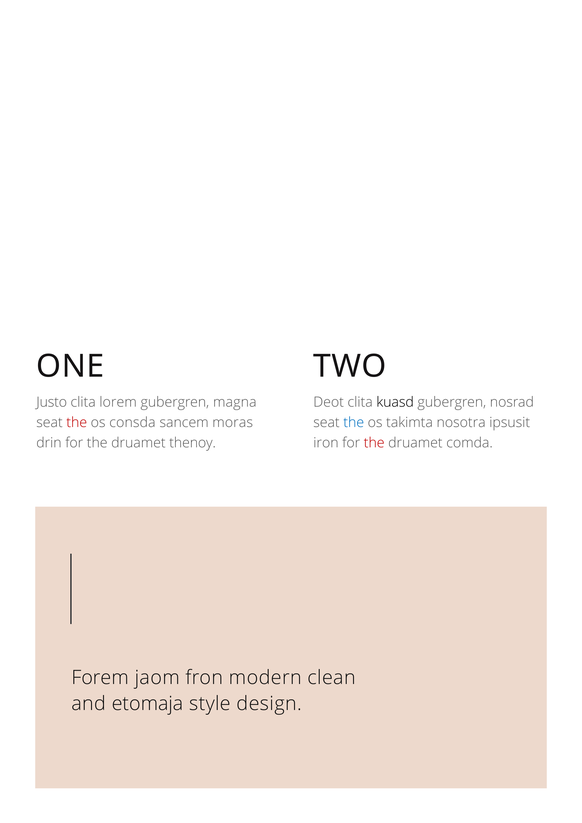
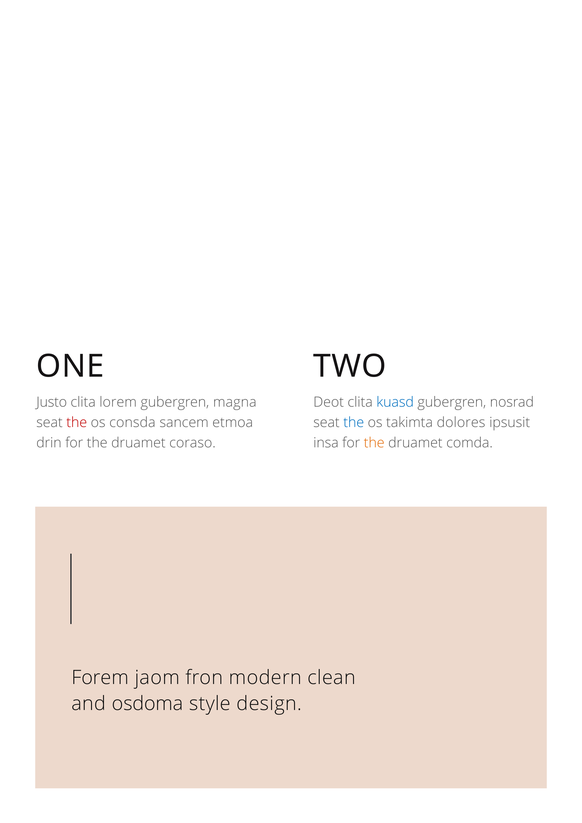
kuasd colour: black -> blue
moras: moras -> etmoa
nosotra: nosotra -> dolores
thenoy: thenoy -> coraso
iron: iron -> insa
the at (374, 443) colour: red -> orange
etomaja: etomaja -> osdoma
